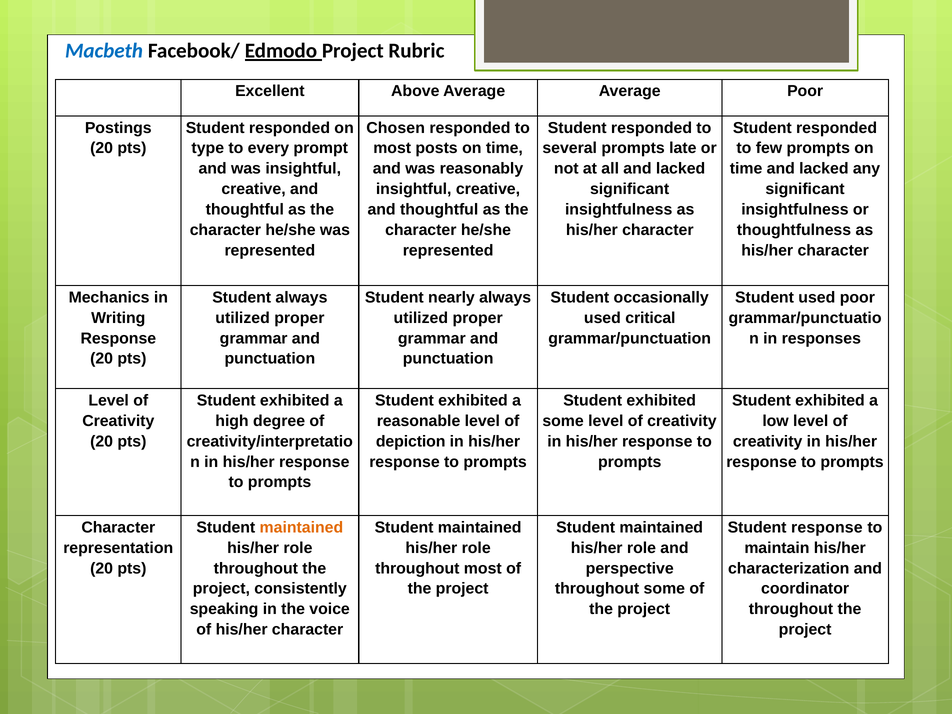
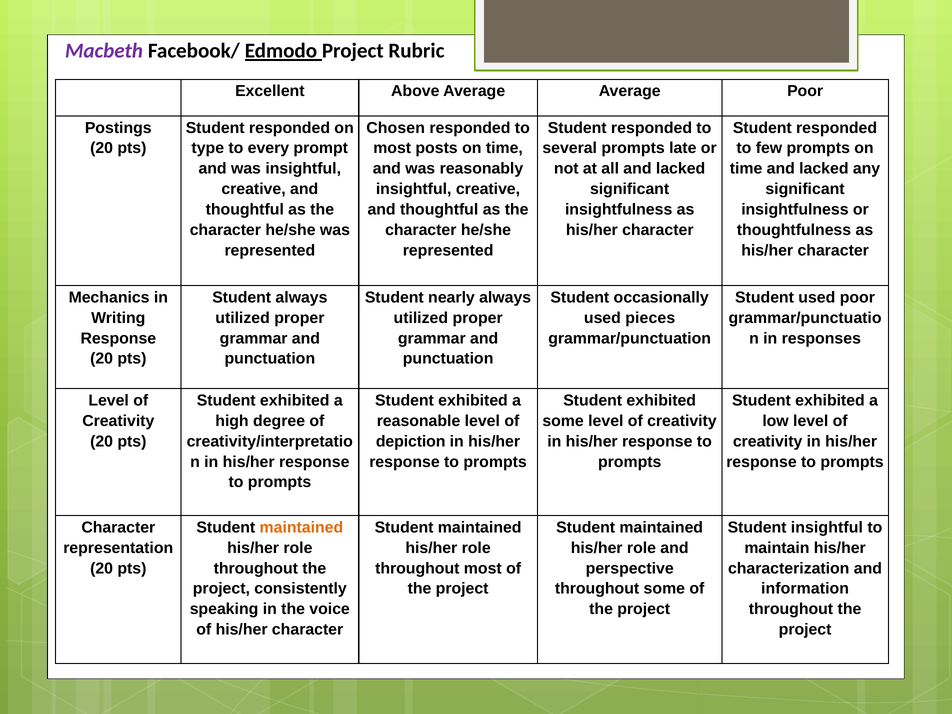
Macbeth colour: blue -> purple
critical: critical -> pieces
Student response: response -> insightful
coordinator: coordinator -> information
